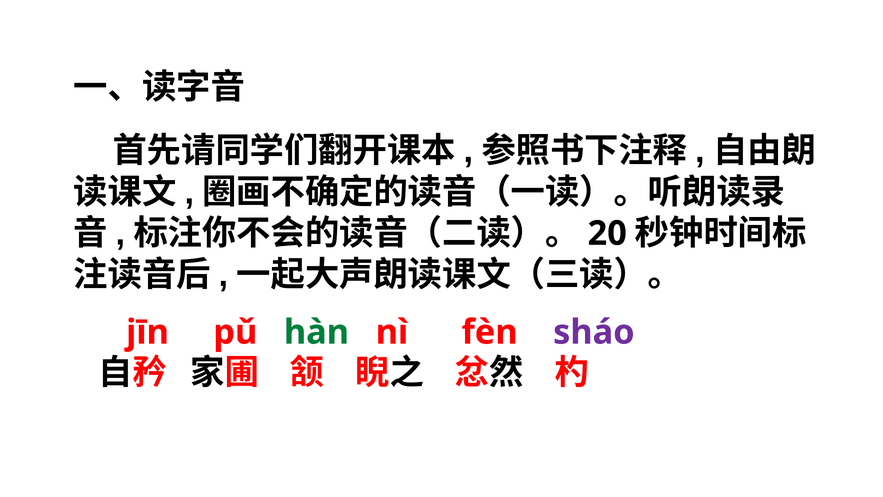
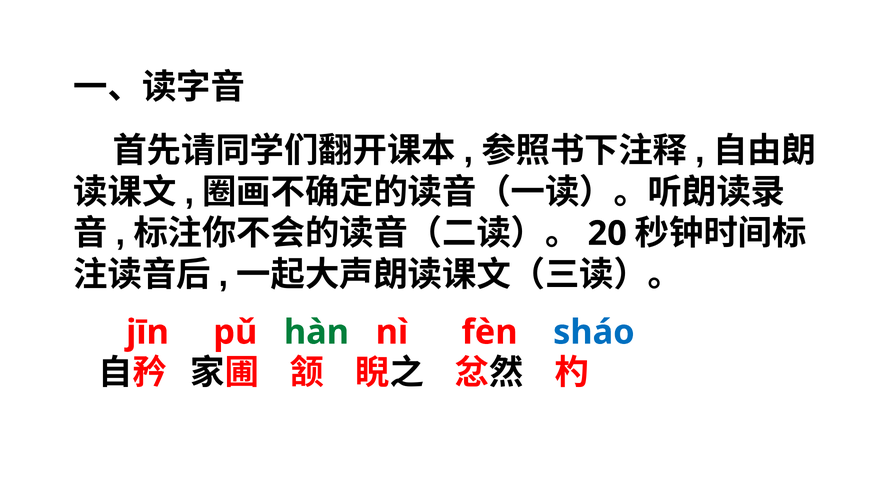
sháo colour: purple -> blue
